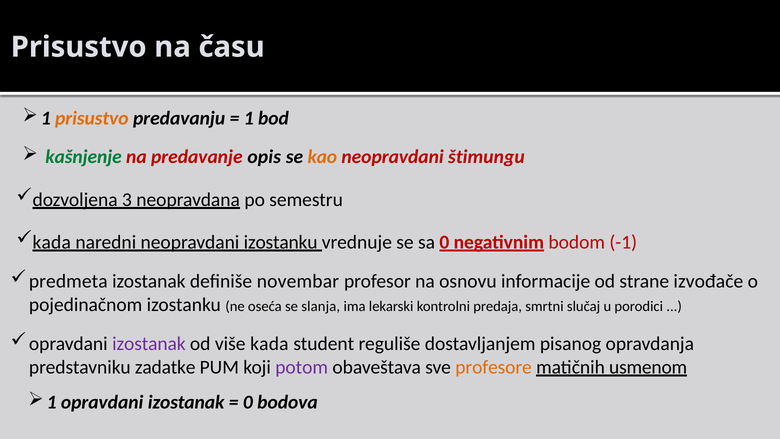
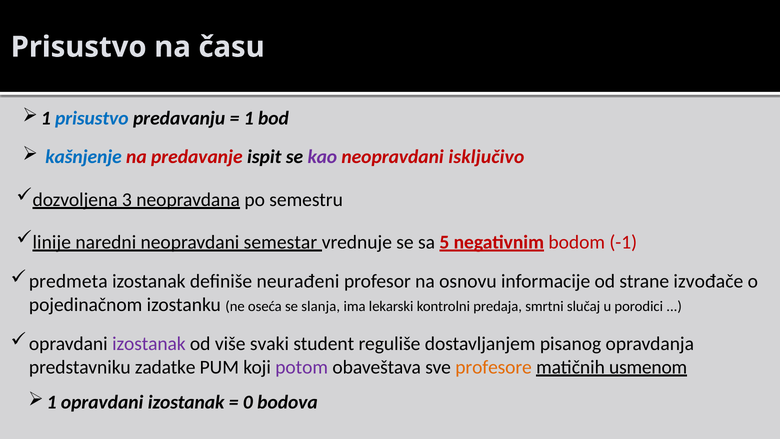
prisustvo at (92, 118) colour: orange -> blue
kašnjenje colour: green -> blue
opis: opis -> ispit
kao colour: orange -> purple
štimungu: štimungu -> isključivo
kada at (52, 242): kada -> linije
neopravdani izostanku: izostanku -> semestar
sa 0: 0 -> 5
novembar: novembar -> neurađeni
više kada: kada -> svaki
